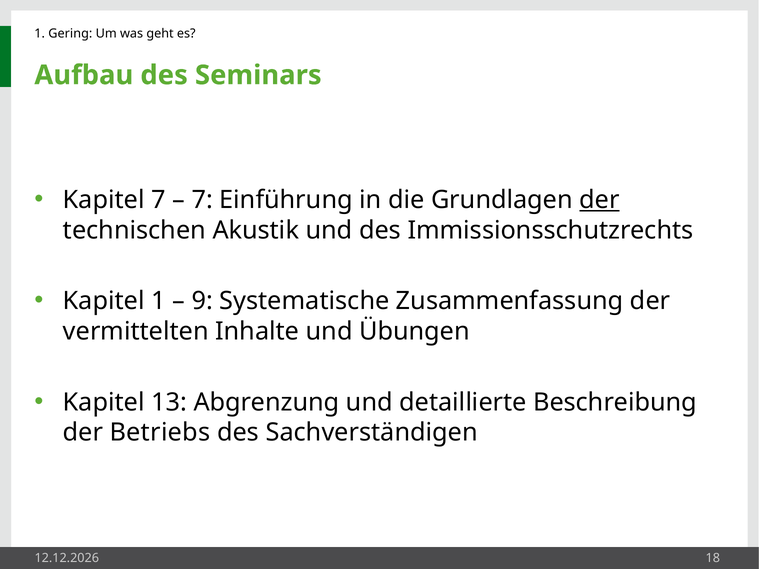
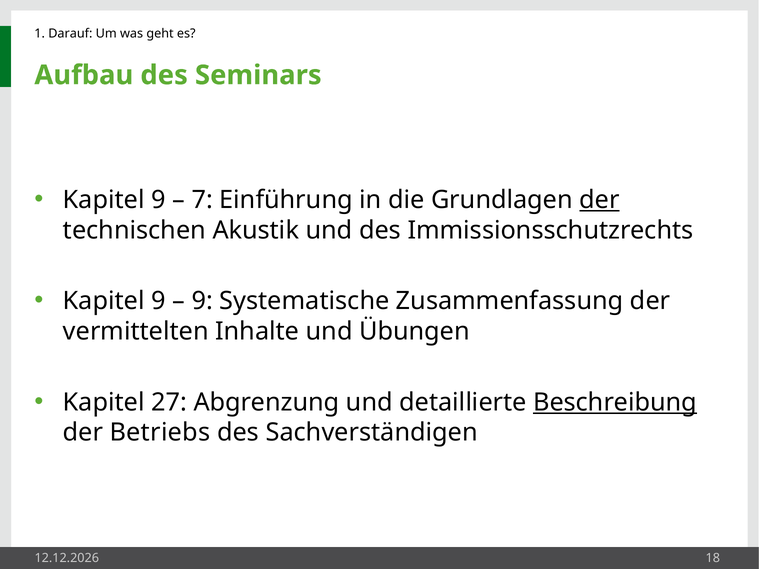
Gering: Gering -> Darauf
7 at (159, 200): 7 -> 9
1 at (159, 301): 1 -> 9
13: 13 -> 27
Beschreibung underline: none -> present
